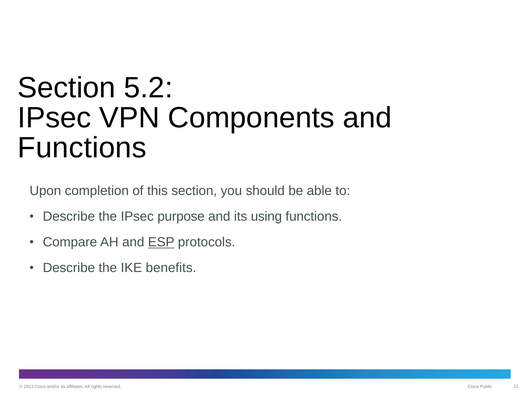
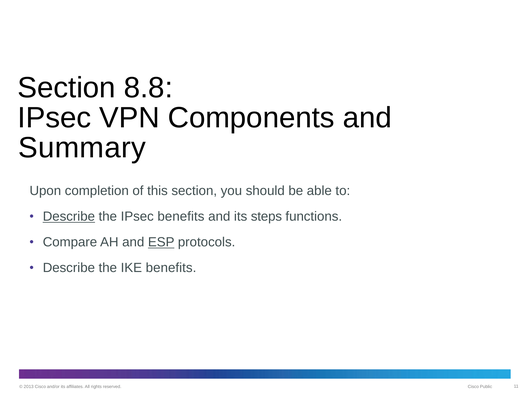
5.2: 5.2 -> 8.8
Functions at (82, 148): Functions -> Summary
Describe at (69, 217) underline: none -> present
IPsec purpose: purpose -> benefits
using: using -> steps
